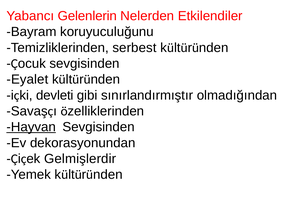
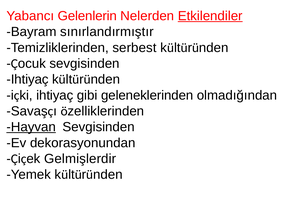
Etkilendiler underline: none -> present
koruyuculuğunu: koruyuculuğunu -> sınırlandırmıştır
Eyalet at (27, 80): Eyalet -> Ihtiyaç
içki devleti: devleti -> ihtiyaç
sınırlandırmıştır: sınırlandırmıştır -> geleneklerinden
